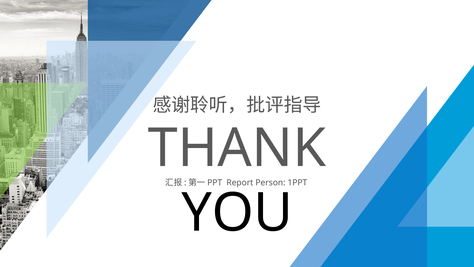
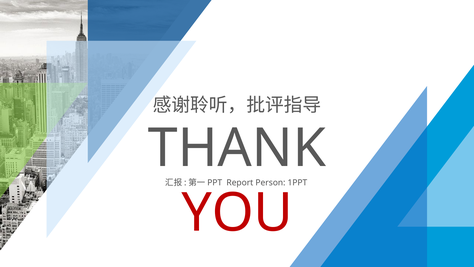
YOU colour: black -> red
